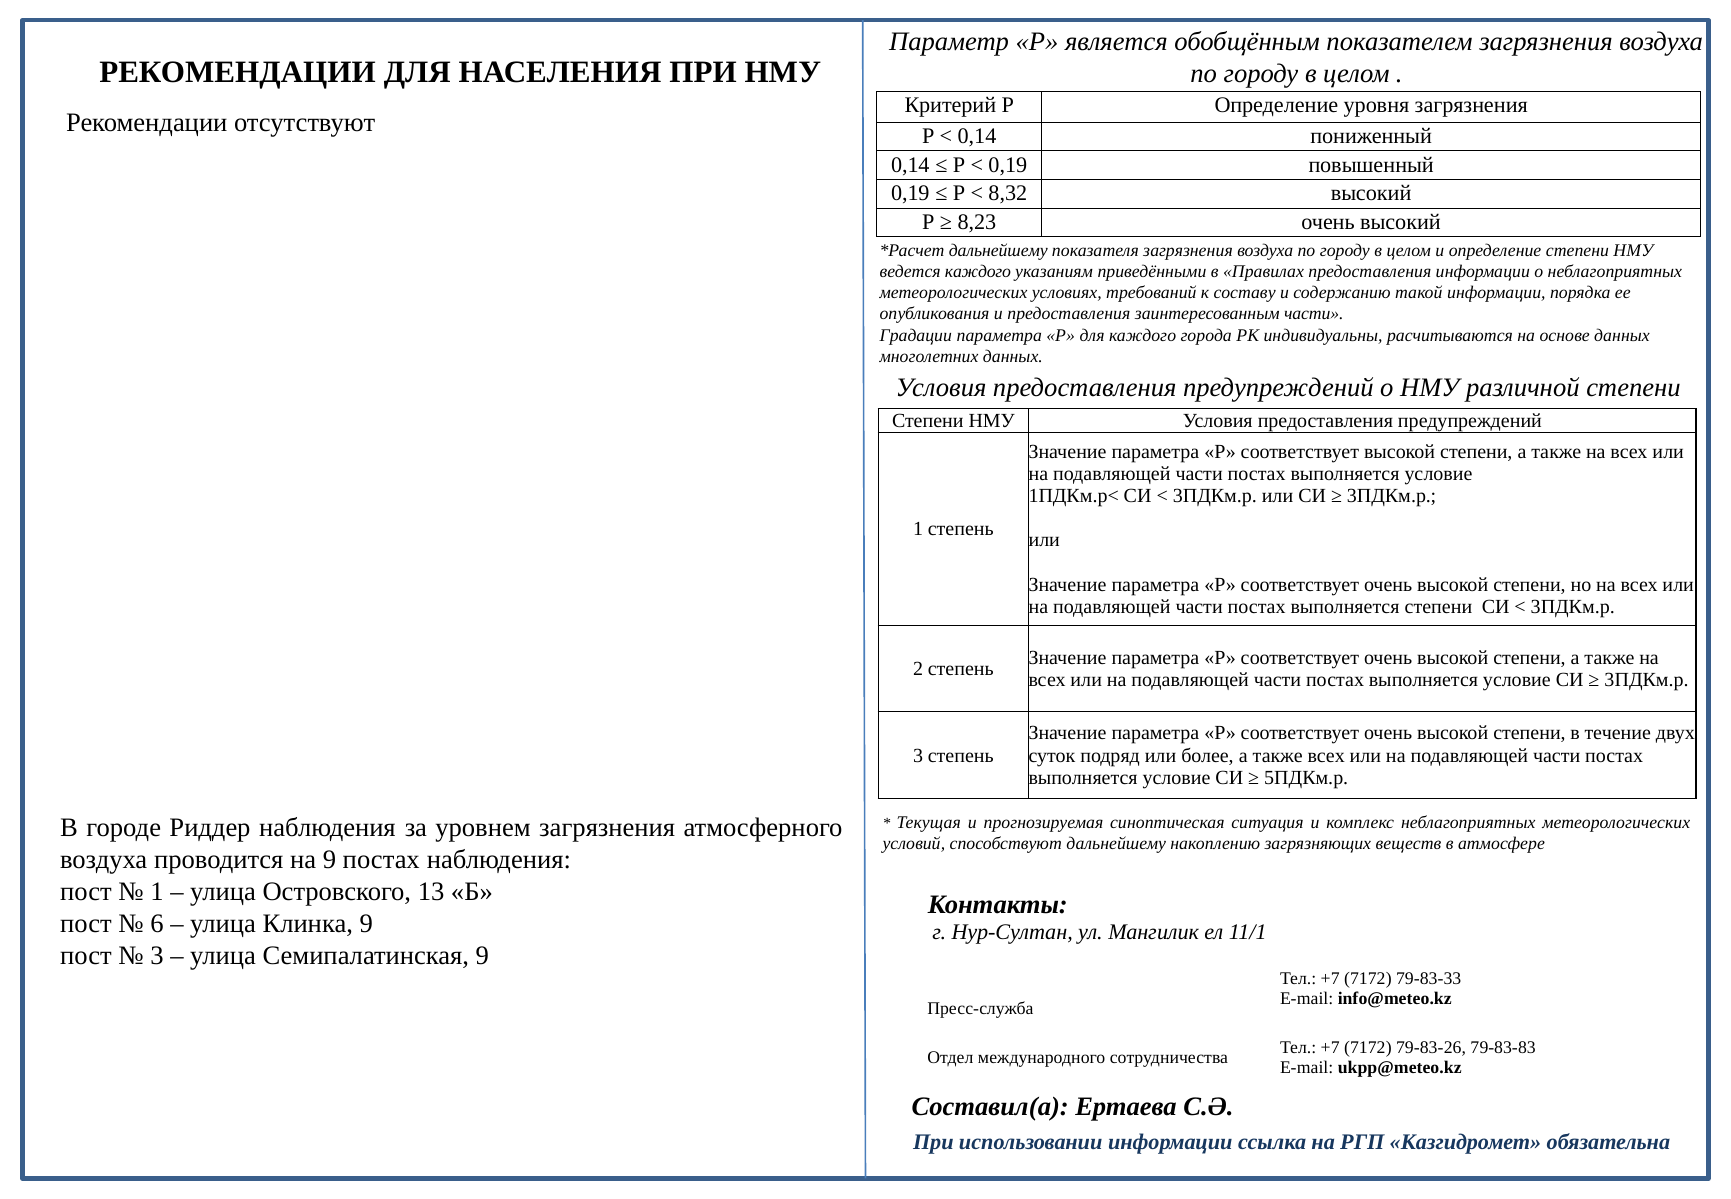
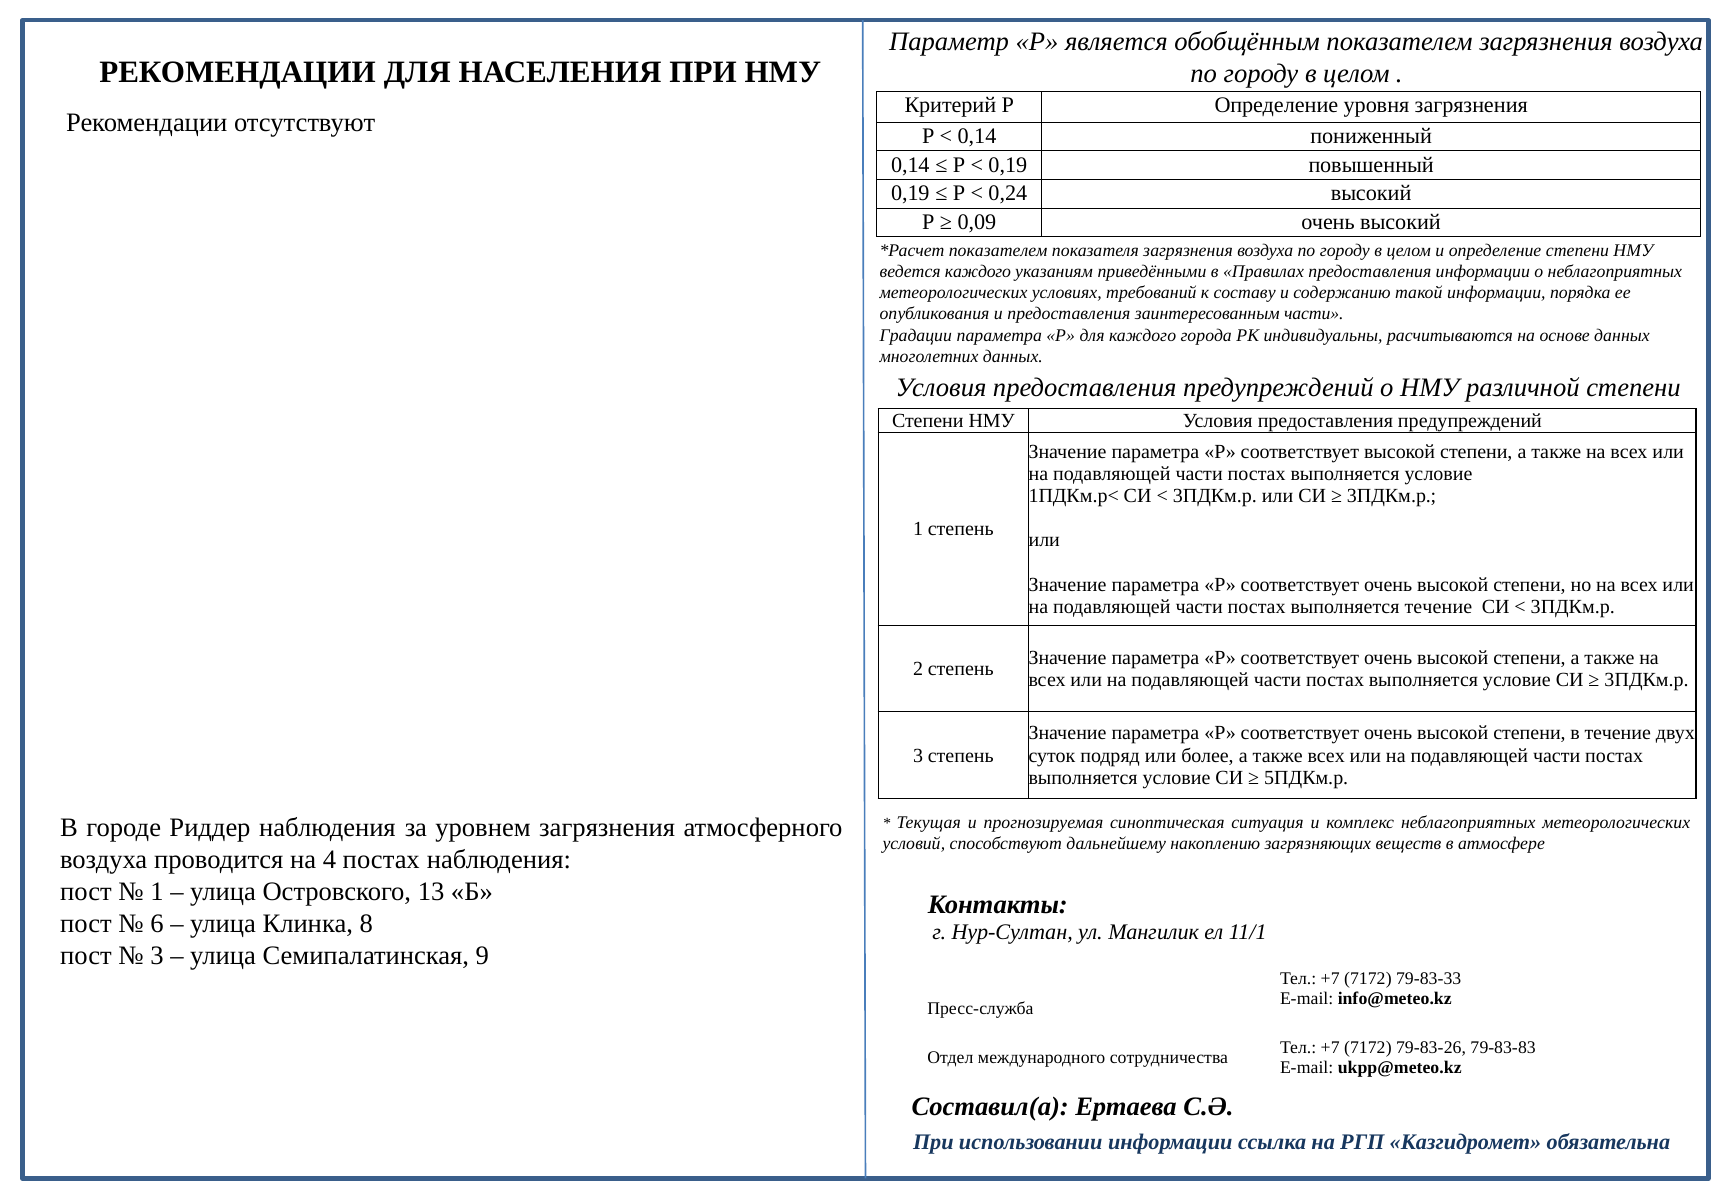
8,32: 8,32 -> 0,24
8,23: 8,23 -> 0,09
дальнейшему at (998, 250): дальнейшему -> показателем
выполняется степени: степени -> течение
на 9: 9 -> 4
Клинка 9: 9 -> 8
